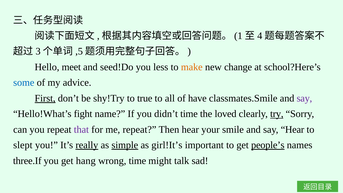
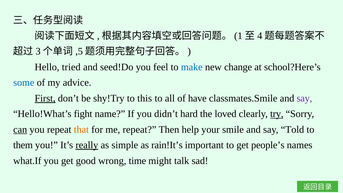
meet: meet -> tried
less: less -> feel
make colour: orange -> blue
true: true -> this
didn’t time: time -> hard
can underline: none -> present
that colour: purple -> orange
Then hear: hear -> help
say Hear: Hear -> Told
slept: slept -> them
simple underline: present -> none
girl!It’s: girl!It’s -> rain!It’s
people’s underline: present -> none
three.If: three.If -> what.If
hang: hang -> good
